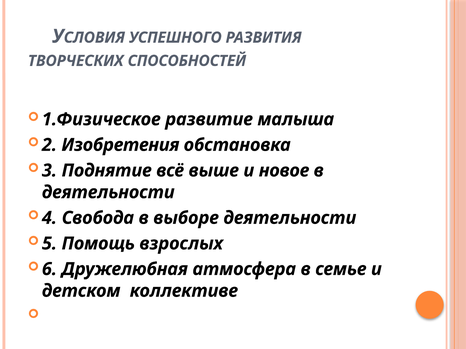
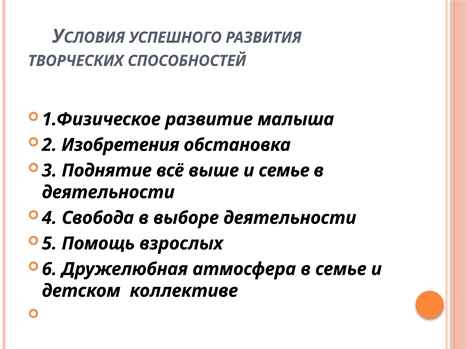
и новое: новое -> семье
